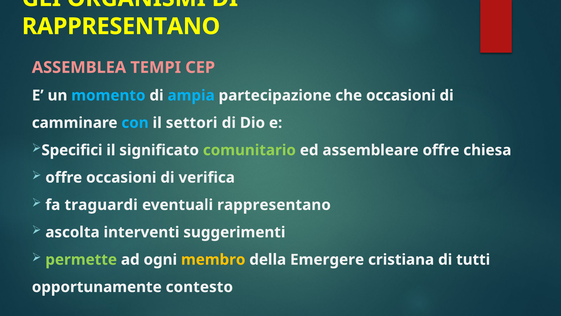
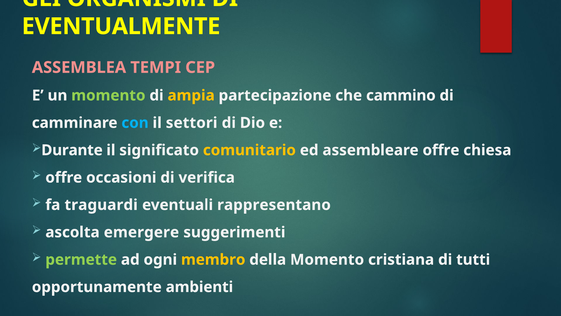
RAPPRESENTANO at (121, 26): RAPPRESENTANO -> EVENTUALMENTE
momento at (108, 95) colour: light blue -> light green
ampia colour: light blue -> yellow
che occasioni: occasioni -> cammino
Specifici: Specifici -> Durante
comunitario colour: light green -> yellow
interventi: interventi -> emergere
della Emergere: Emergere -> Momento
contesto: contesto -> ambienti
